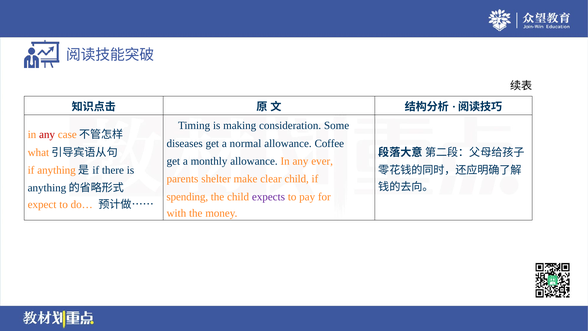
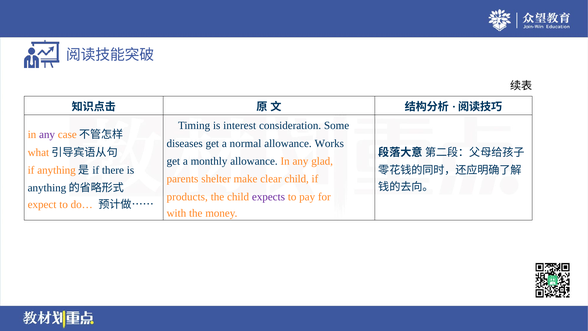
making: making -> interest
any at (47, 134) colour: red -> purple
Coffee: Coffee -> Works
ever: ever -> glad
spending: spending -> products
